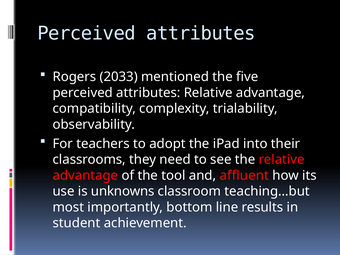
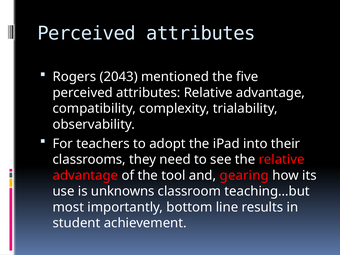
2033: 2033 -> 2043
affluent: affluent -> gearing
